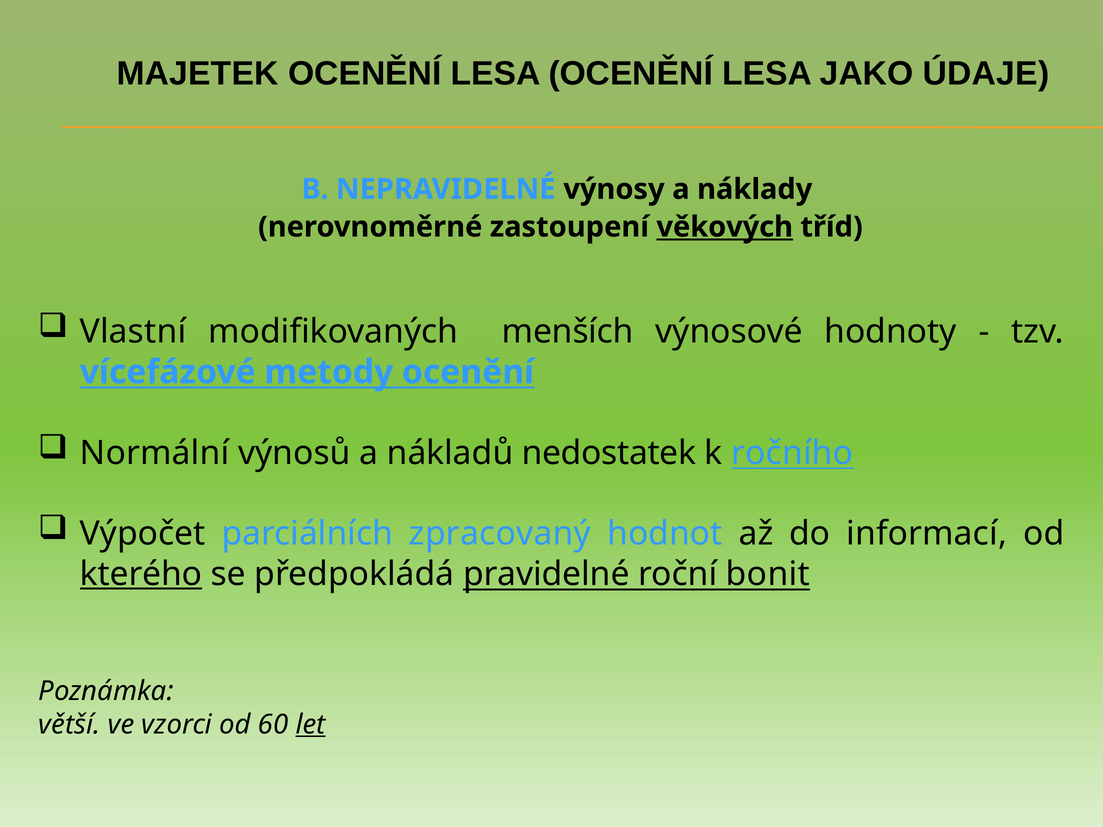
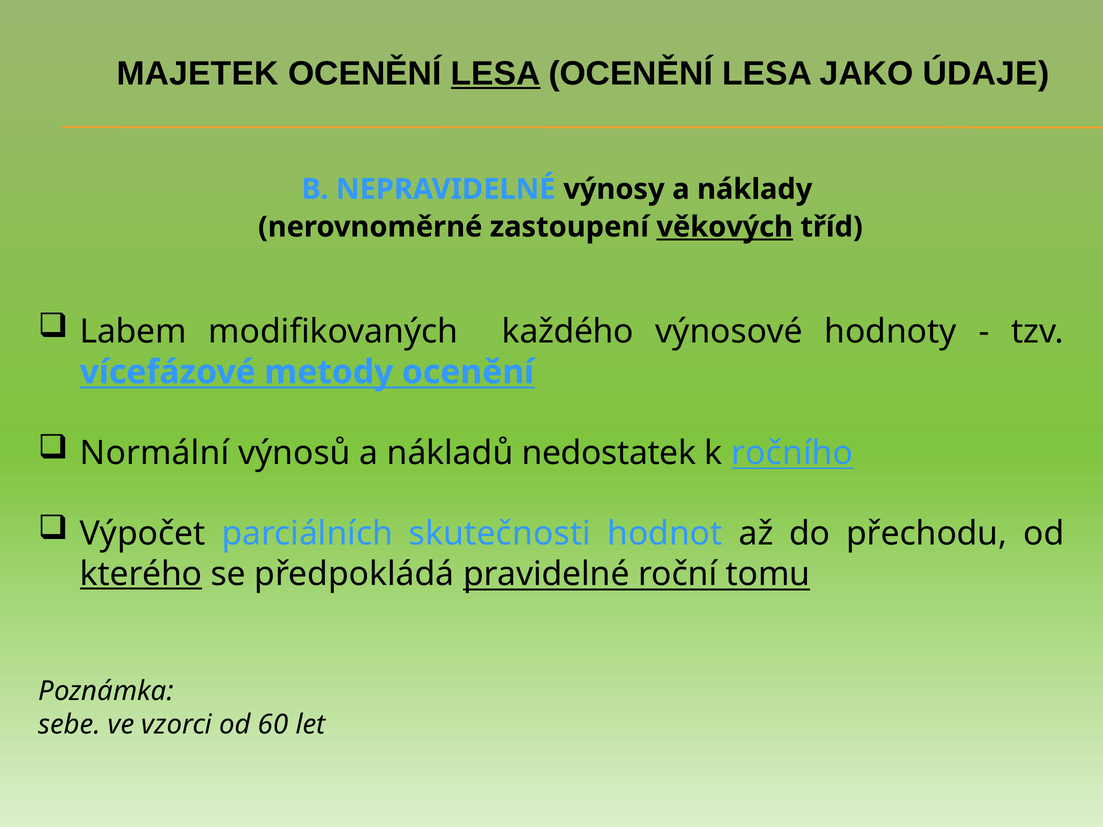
LESA at (496, 74) underline: none -> present
Vlastní: Vlastní -> Labem
menších: menších -> každého
zpracovaný: zpracovaný -> skutečnosti
informací: informací -> přechodu
bonit: bonit -> tomu
větší: větší -> sebe
let underline: present -> none
